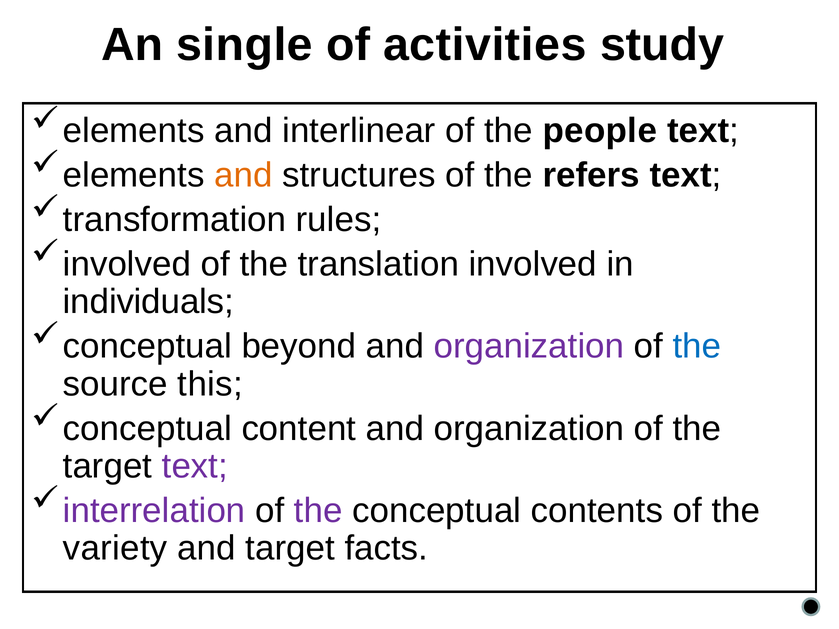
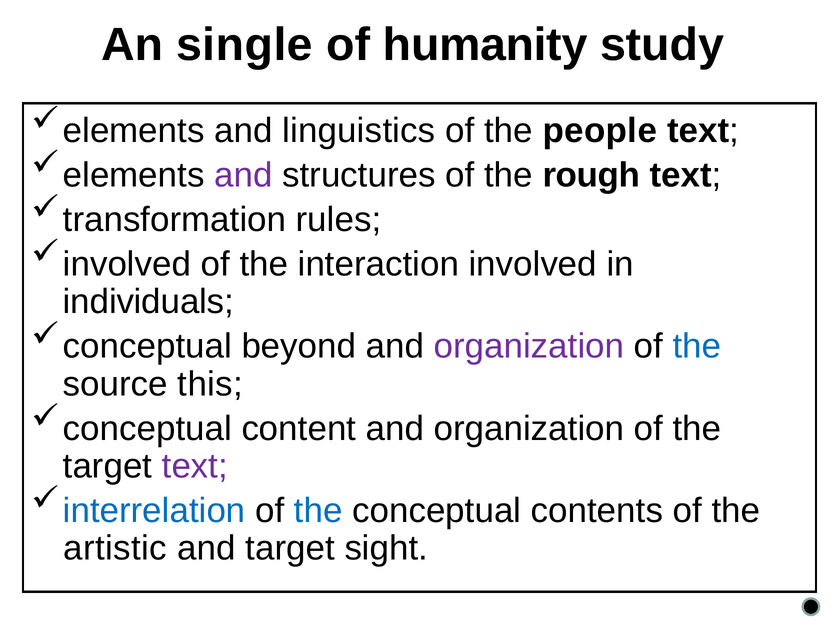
activities: activities -> humanity
interlinear: interlinear -> linguistics
and at (243, 175) colour: orange -> purple
refers: refers -> rough
translation: translation -> interaction
interrelation colour: purple -> blue
the at (318, 511) colour: purple -> blue
variety: variety -> artistic
facts: facts -> sight
